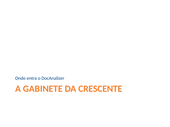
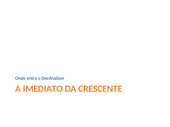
GABINETE: GABINETE -> IMEDIATO
